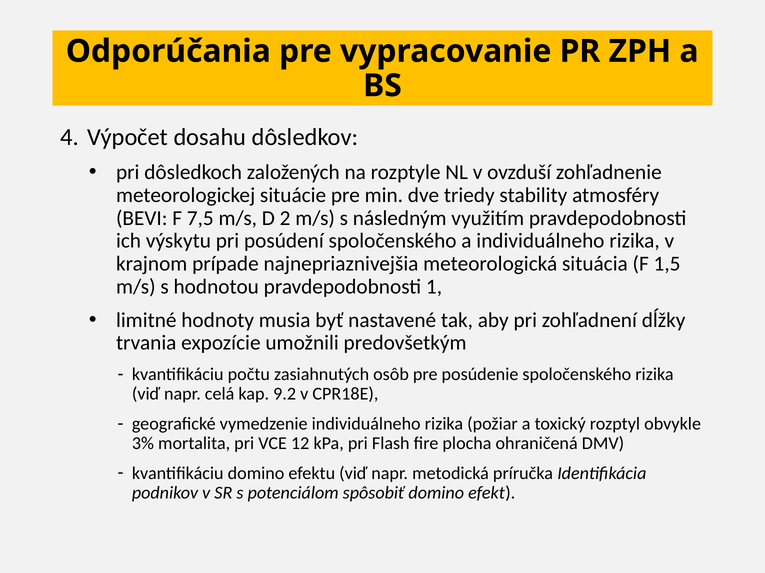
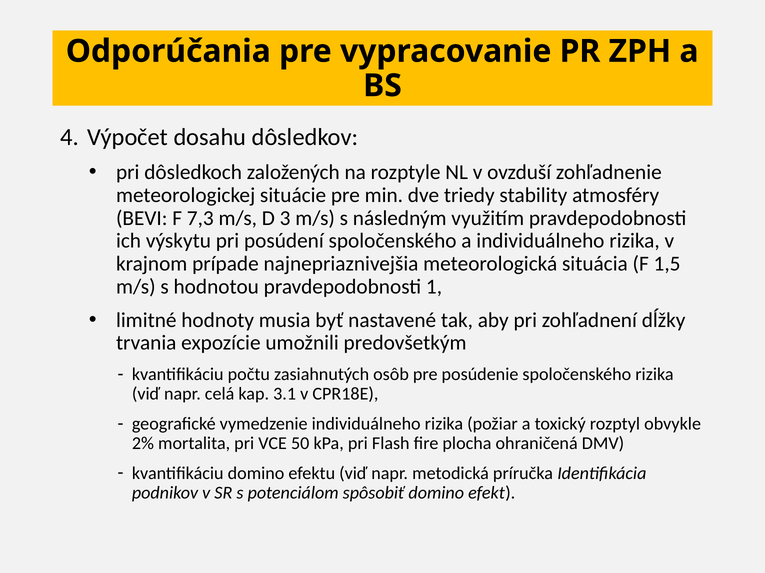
7,5: 7,5 -> 7,3
2: 2 -> 3
9.2: 9.2 -> 3.1
3%: 3% -> 2%
12: 12 -> 50
